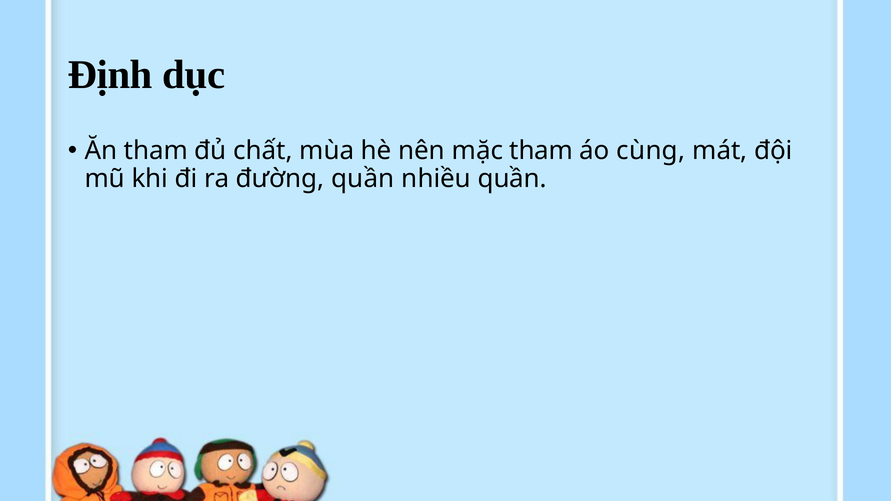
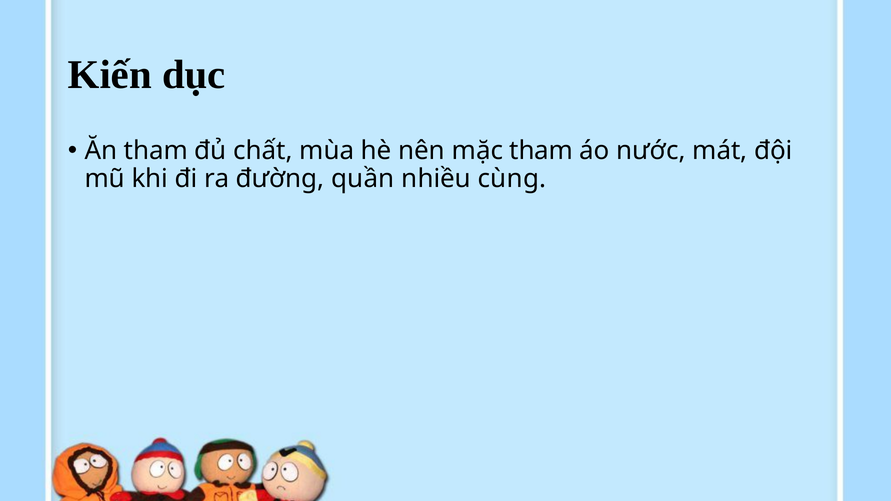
Định: Định -> Kiến
cùng: cùng -> nước
nhiều quần: quần -> cùng
